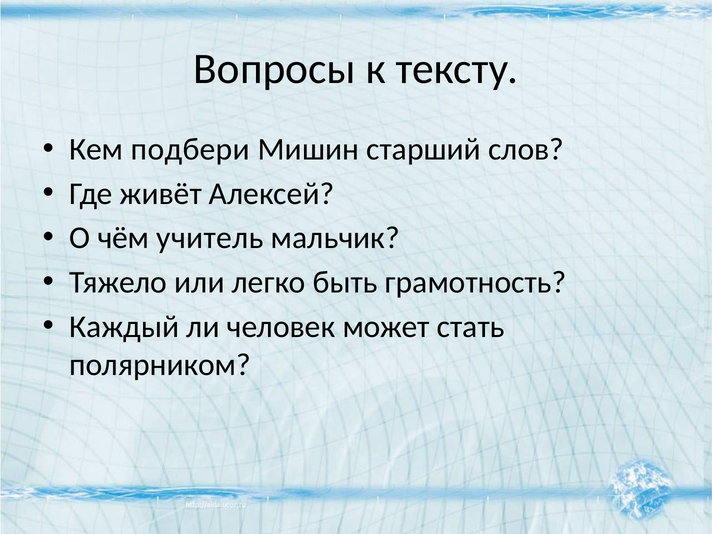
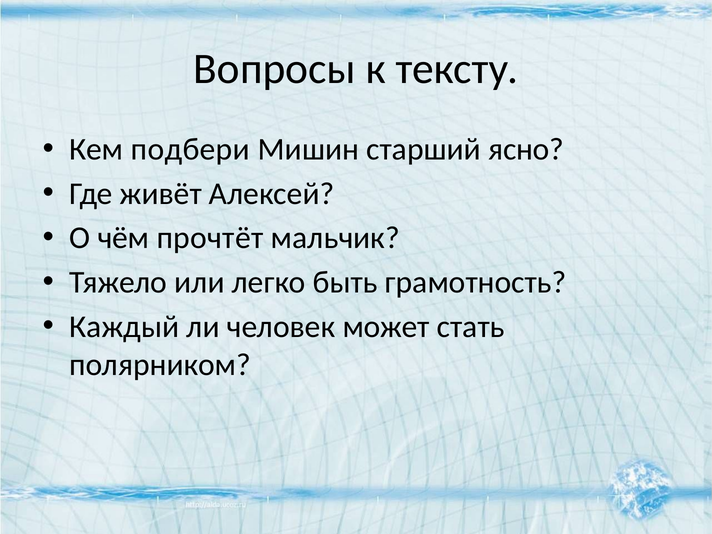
слов: слов -> ясно
учитель: учитель -> прочтёт
